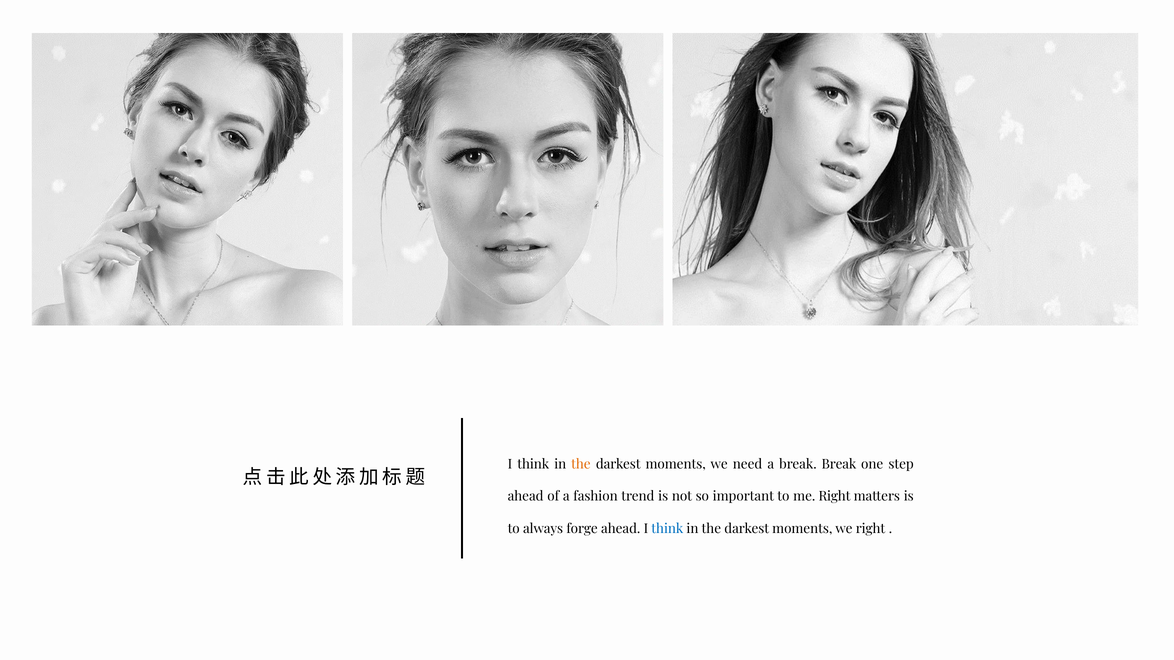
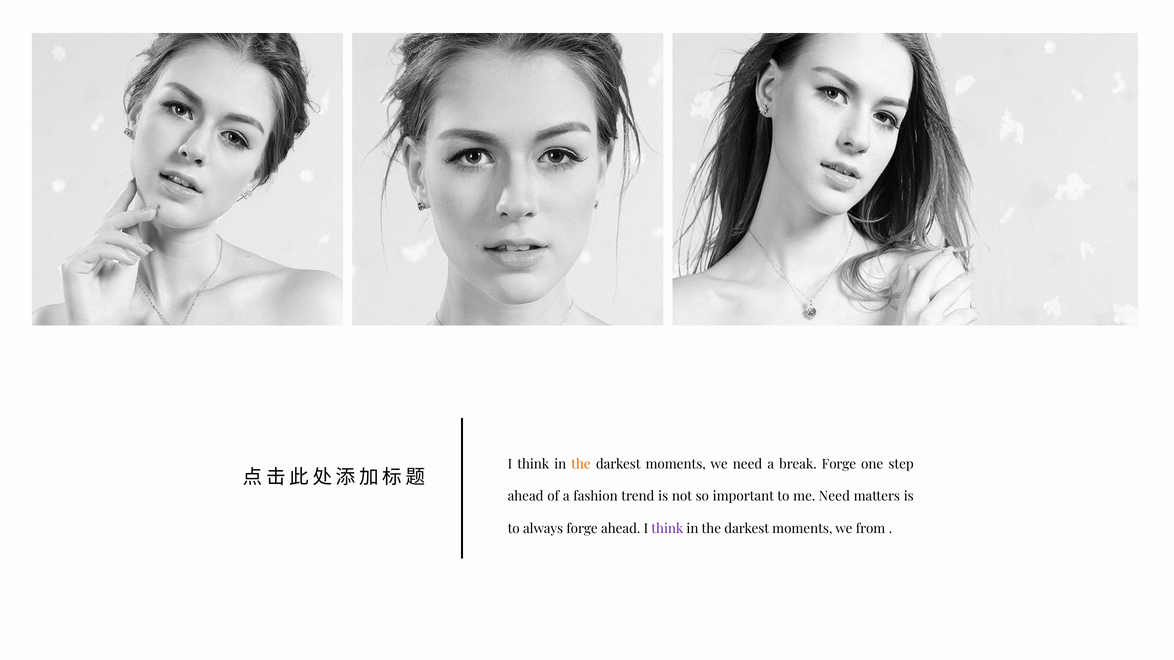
break Break: Break -> Forge
me Right: Right -> Need
think at (667, 529) colour: blue -> purple
we right: right -> from
